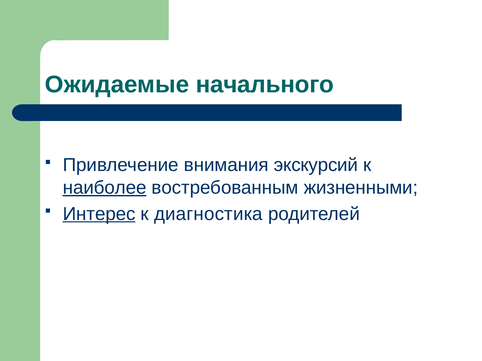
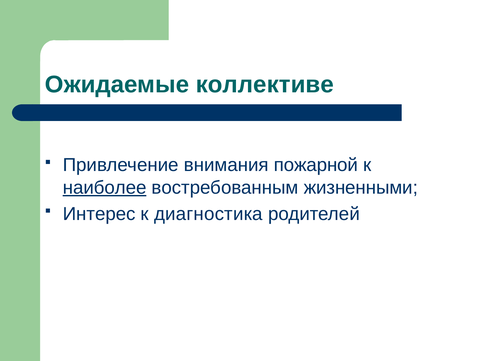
начального: начального -> коллективе
экскурсий: экскурсий -> пожарной
Интерес underline: present -> none
